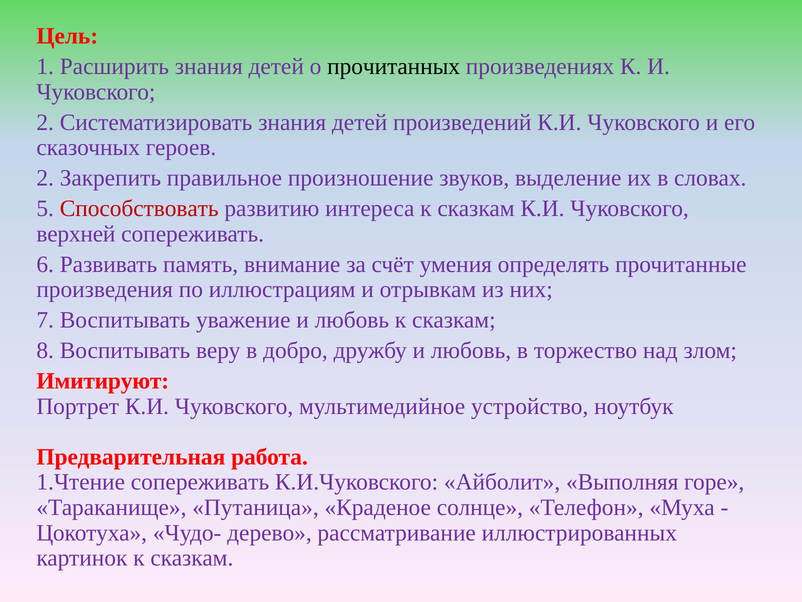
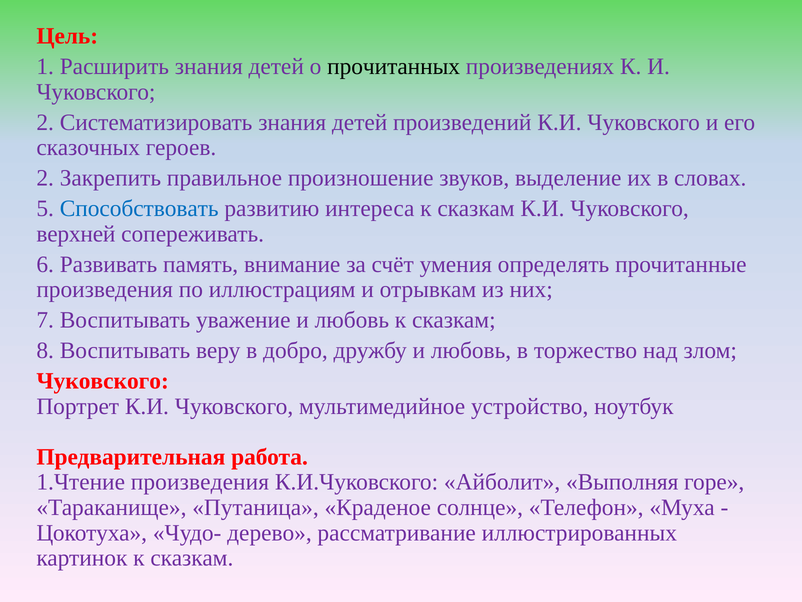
Способствовать colour: red -> blue
Имитируют at (103, 381): Имитируют -> Чуковского
1.Чтение сопереживать: сопереживать -> произведения
